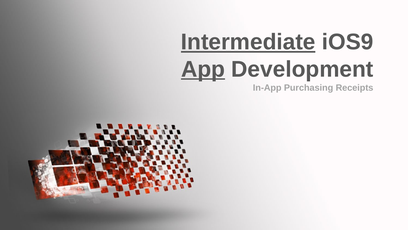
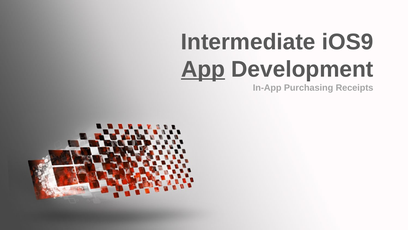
Intermediate underline: present -> none
